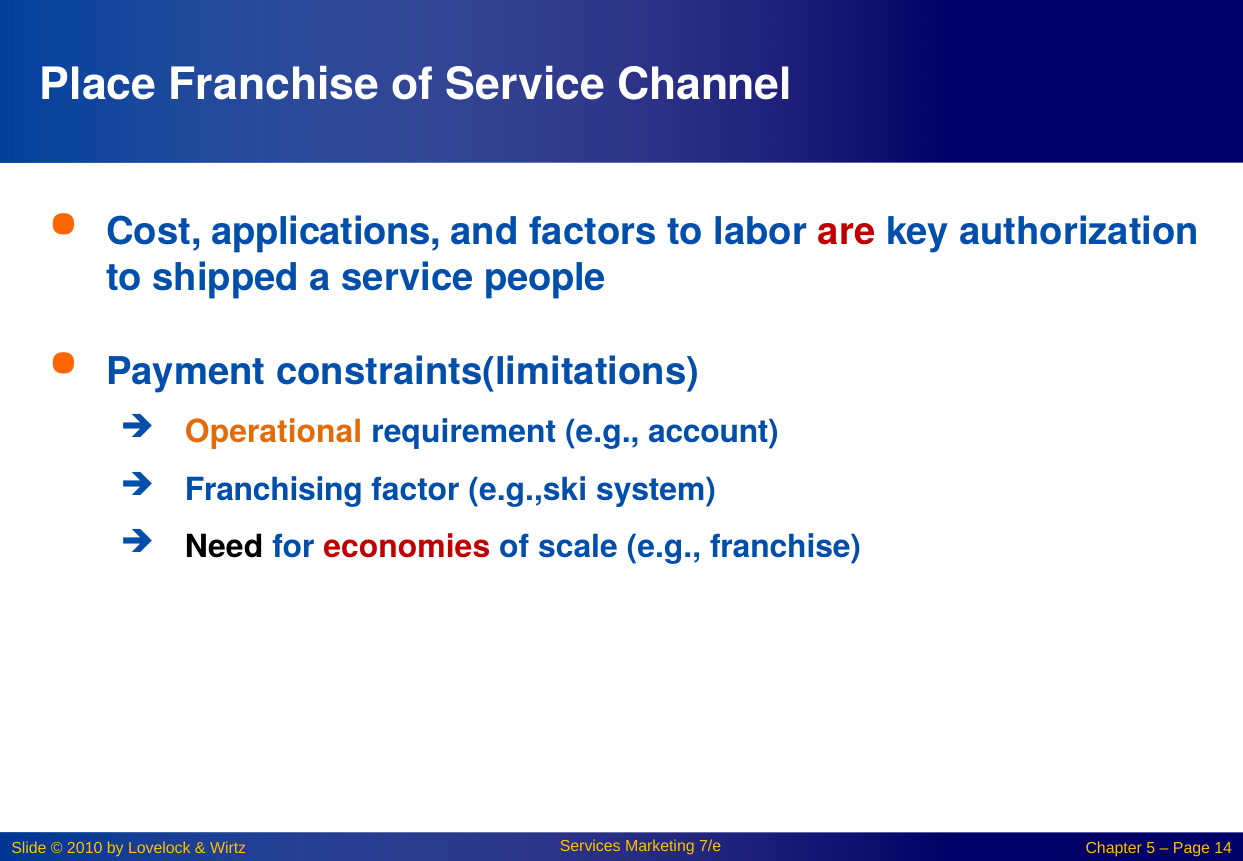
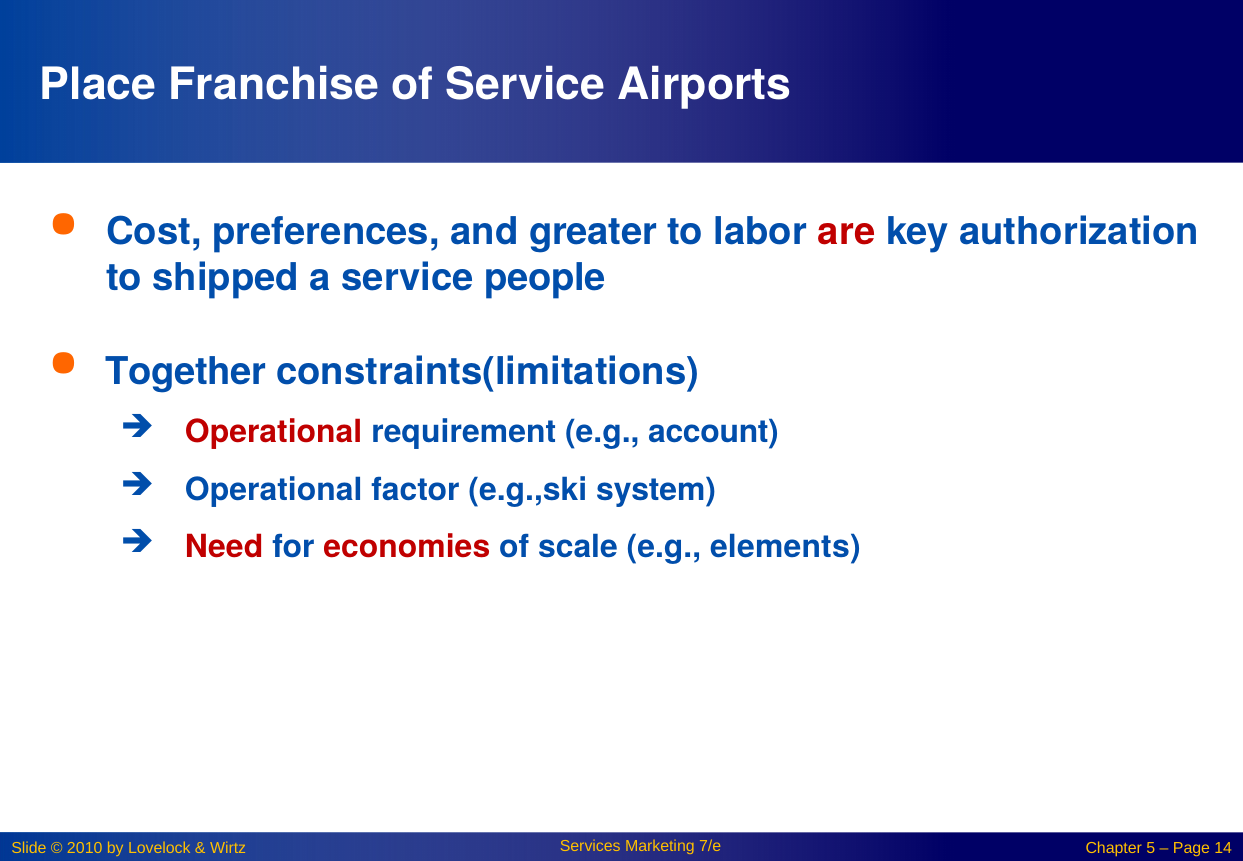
Channel: Channel -> Airports
applications: applications -> preferences
factors: factors -> greater
Payment: Payment -> Together
Operational at (274, 432) colour: orange -> red
Franchising at (274, 490): Franchising -> Operational
Need colour: black -> red
e.g franchise: franchise -> elements
